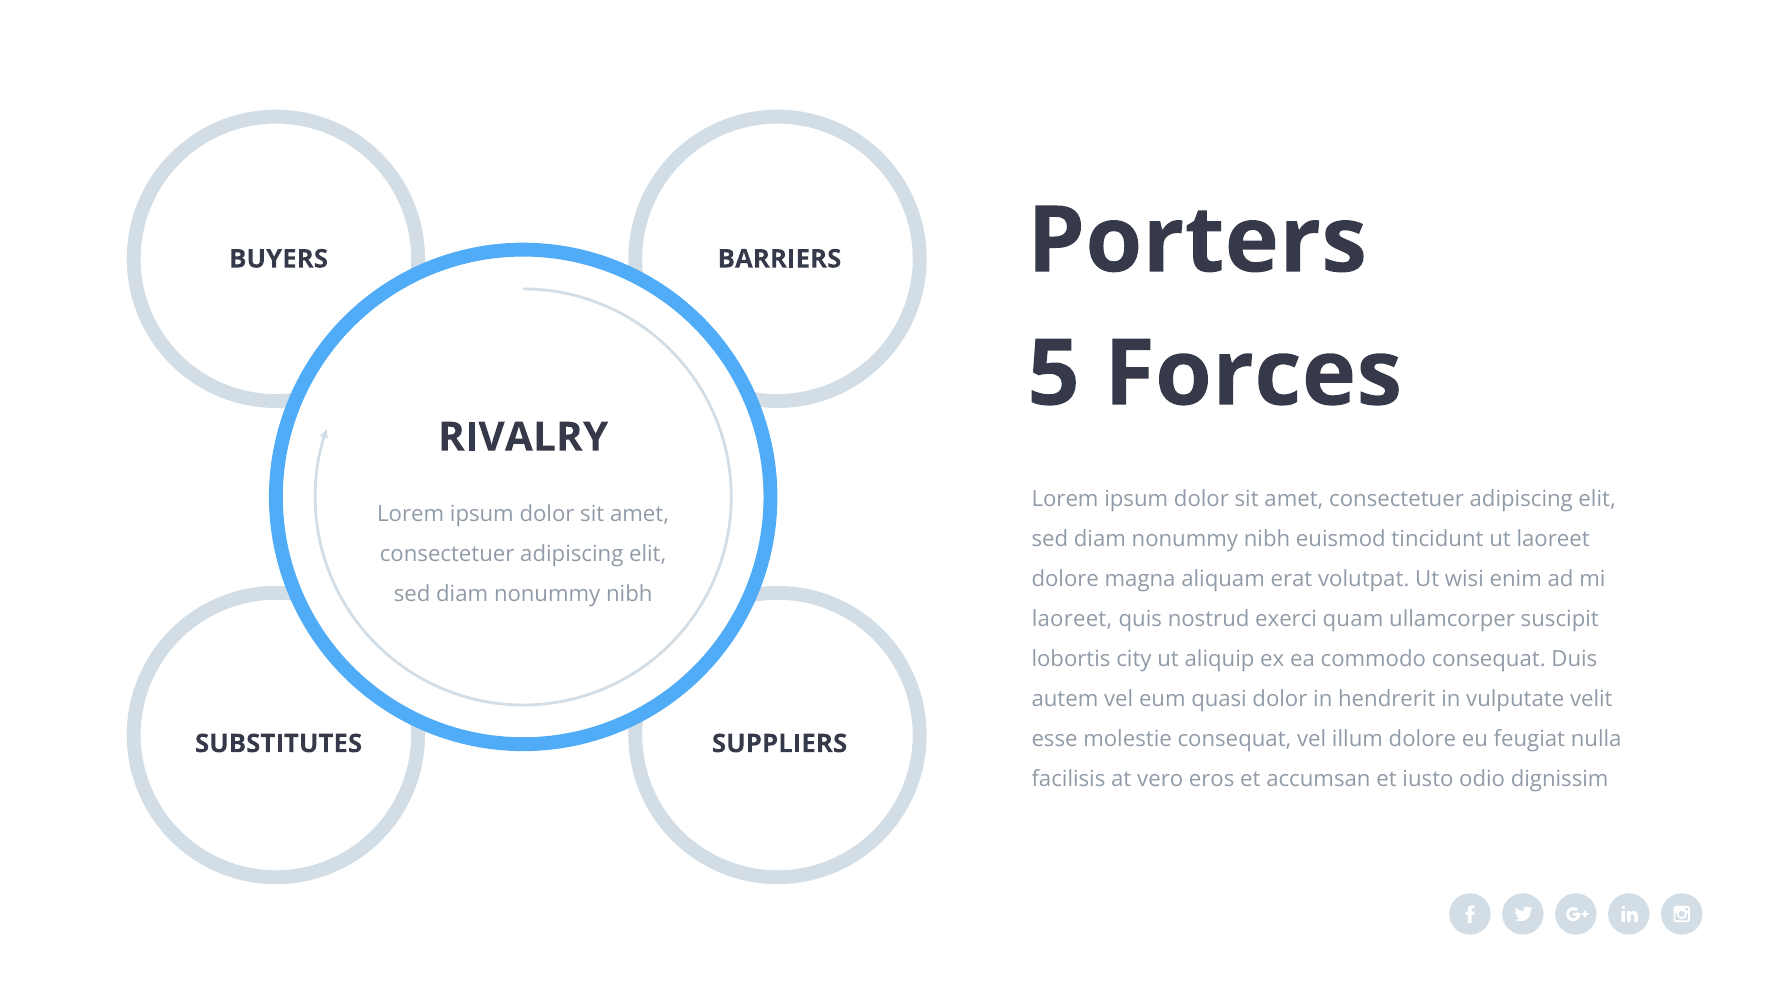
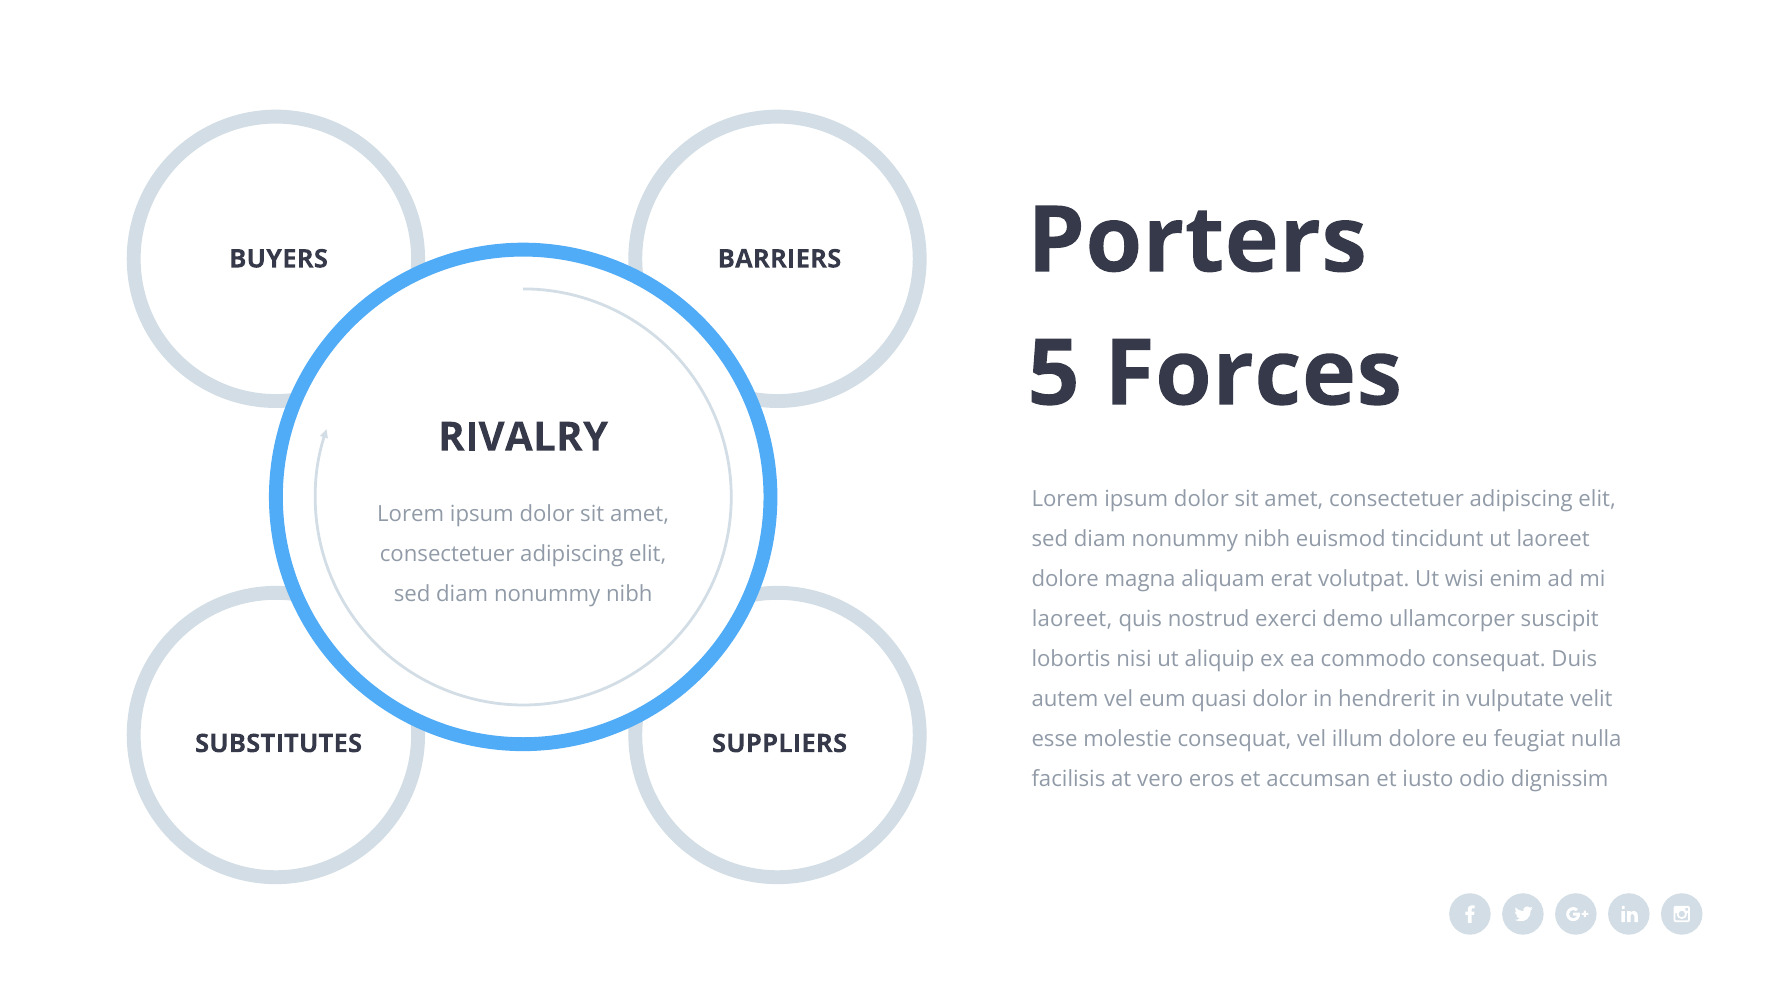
quam: quam -> demo
city: city -> nisi
